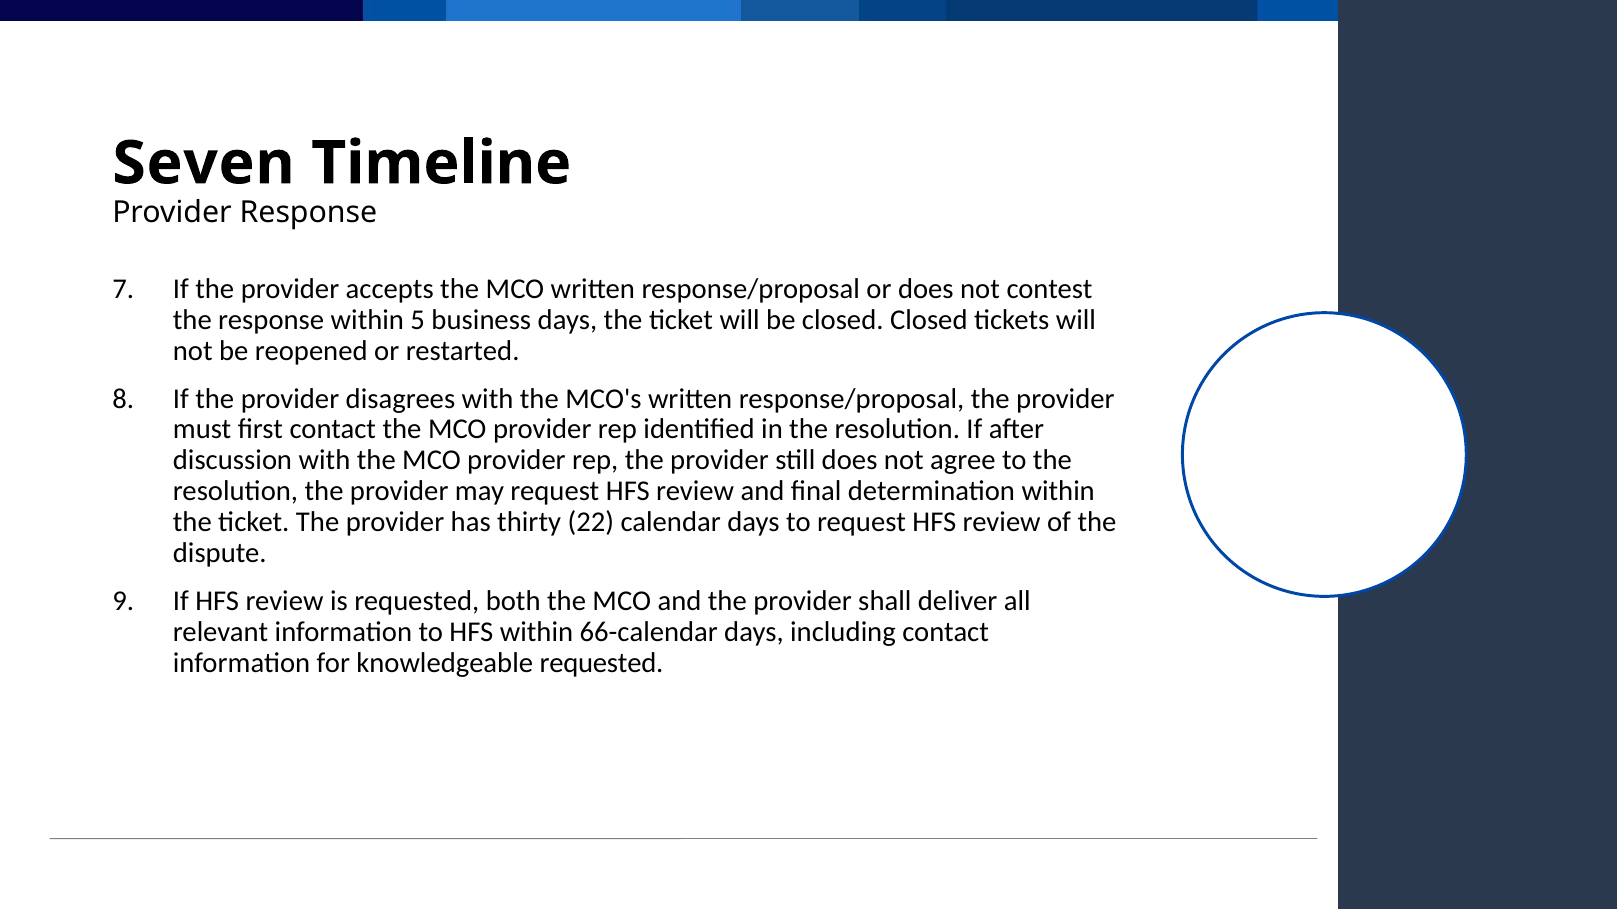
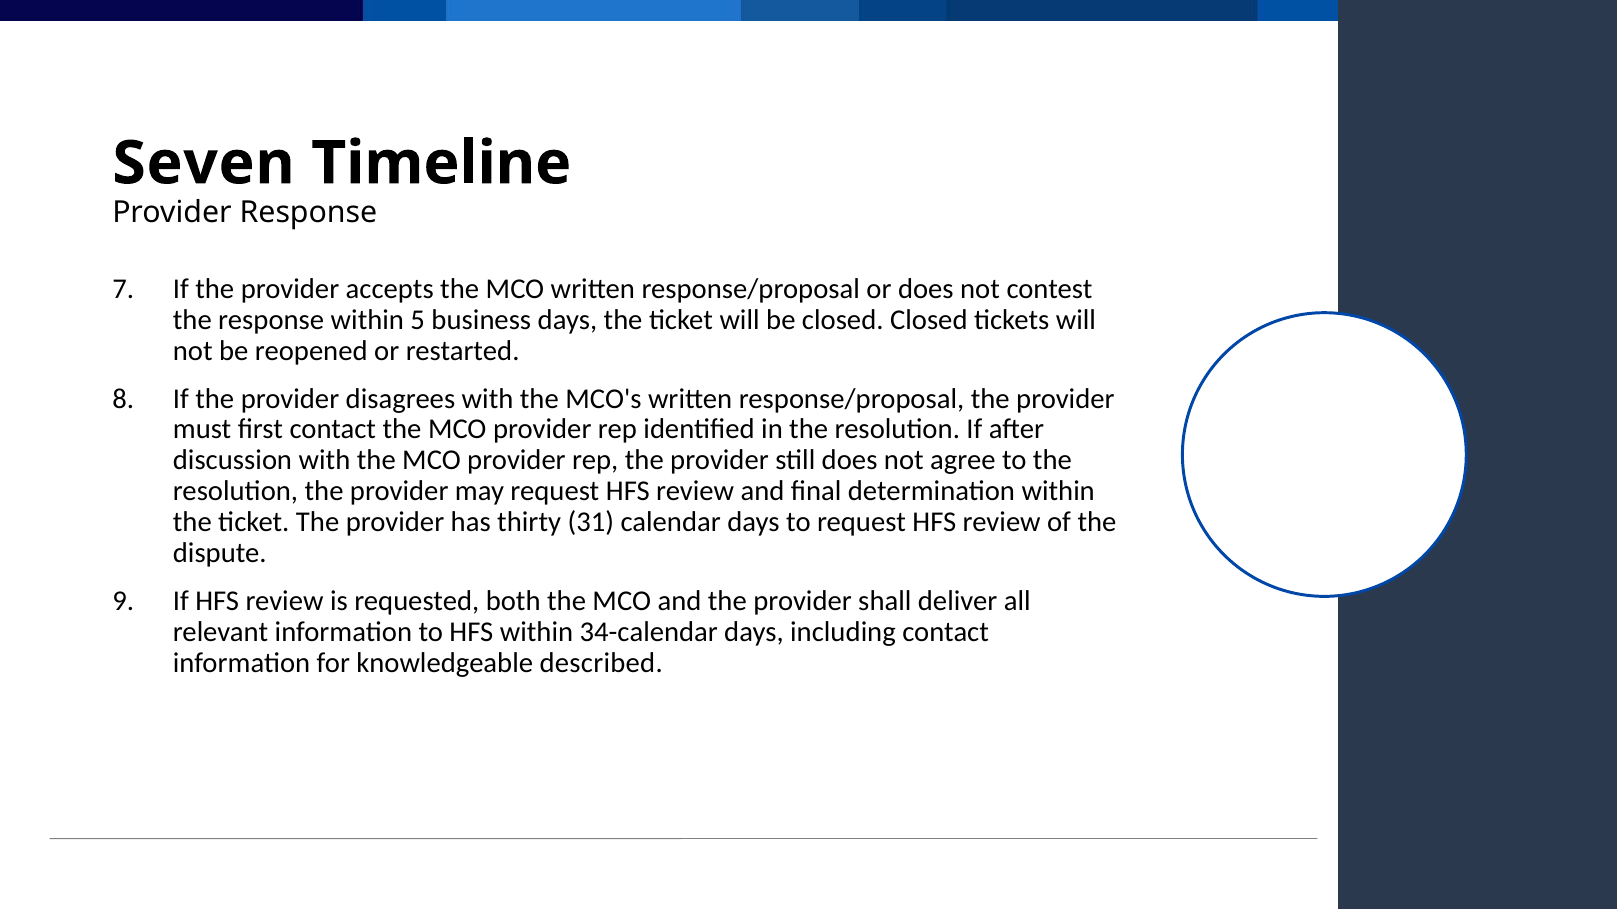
22: 22 -> 31
66-calendar: 66-calendar -> 34-calendar
knowledgeable requested: requested -> described
